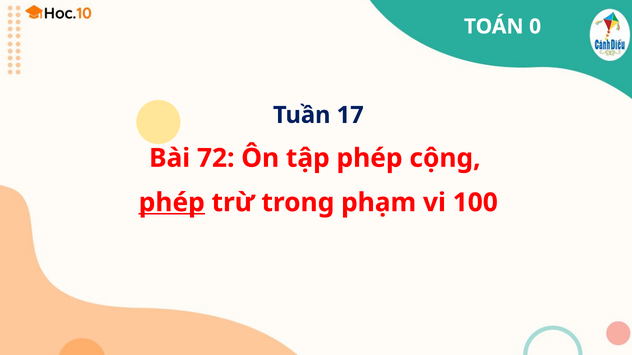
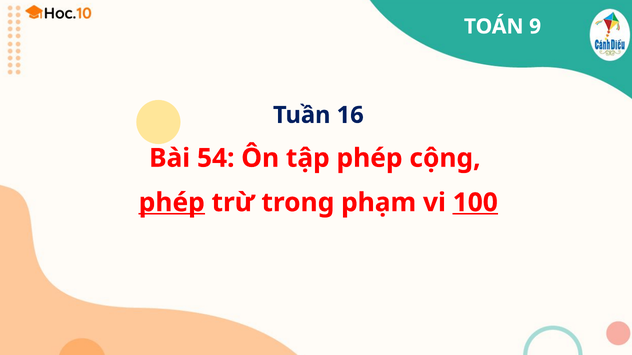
0: 0 -> 9
17: 17 -> 16
72: 72 -> 54
100 underline: none -> present
